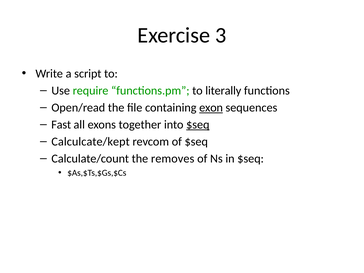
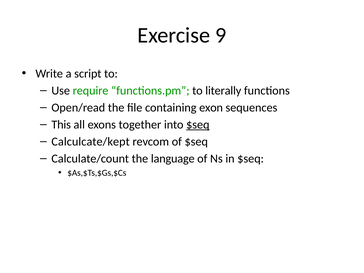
3: 3 -> 9
exon underline: present -> none
Fast: Fast -> This
removes: removes -> language
